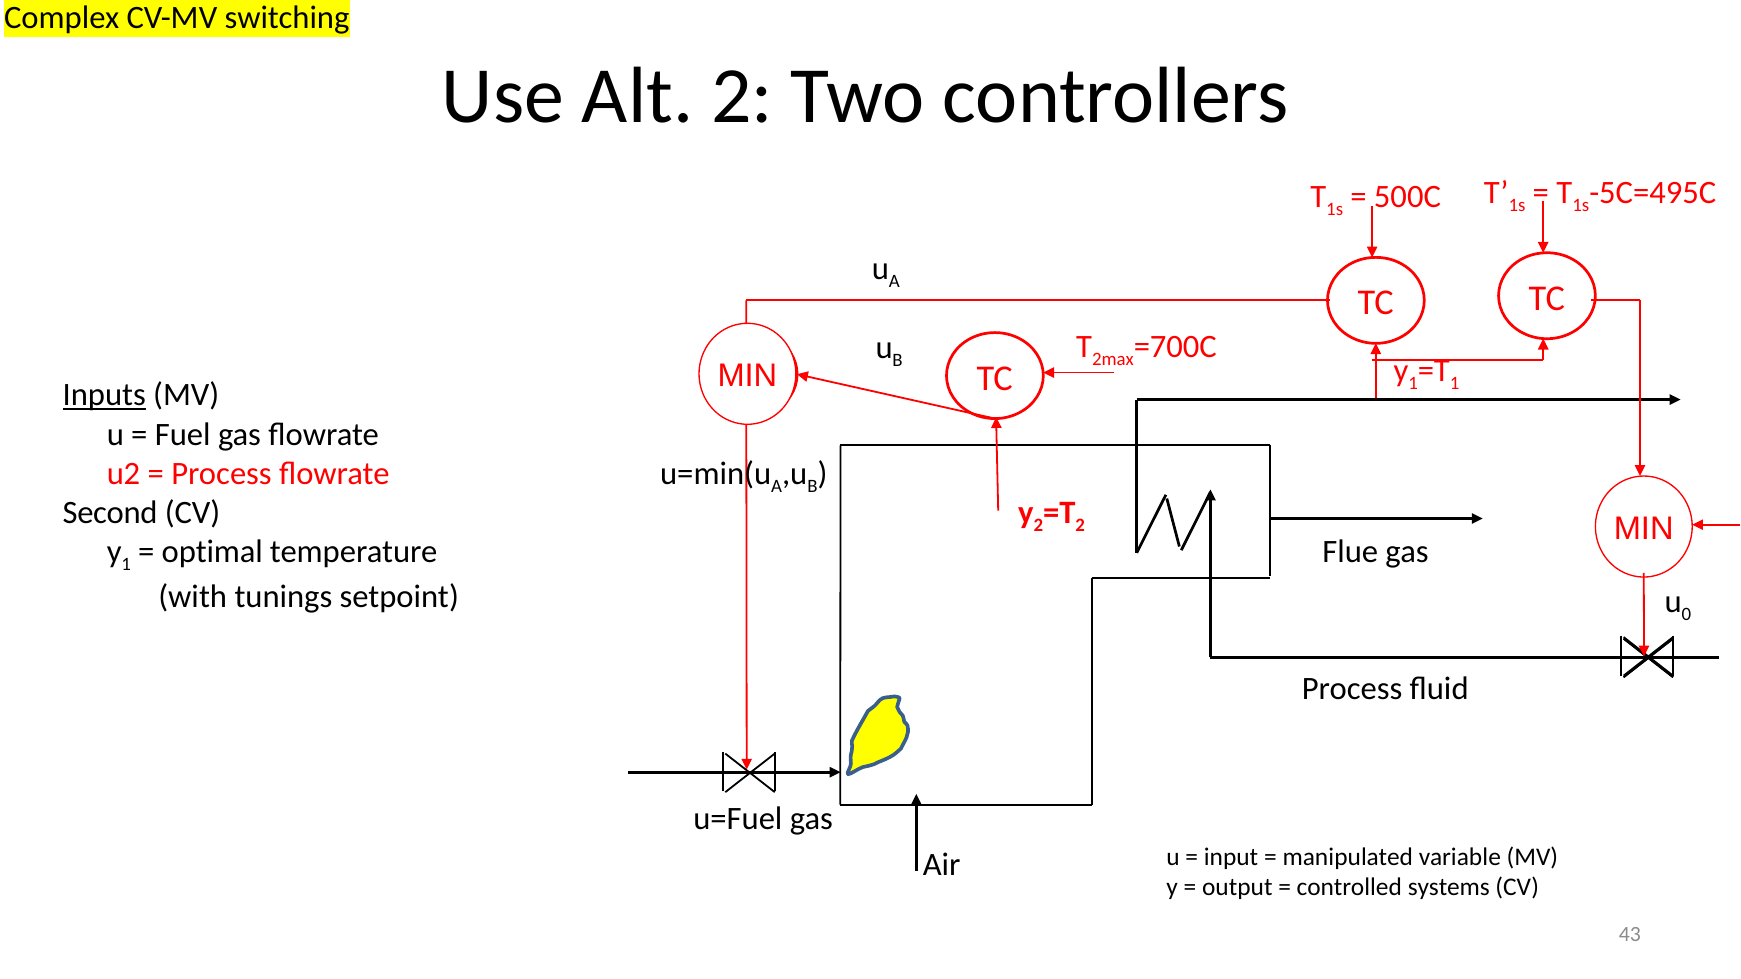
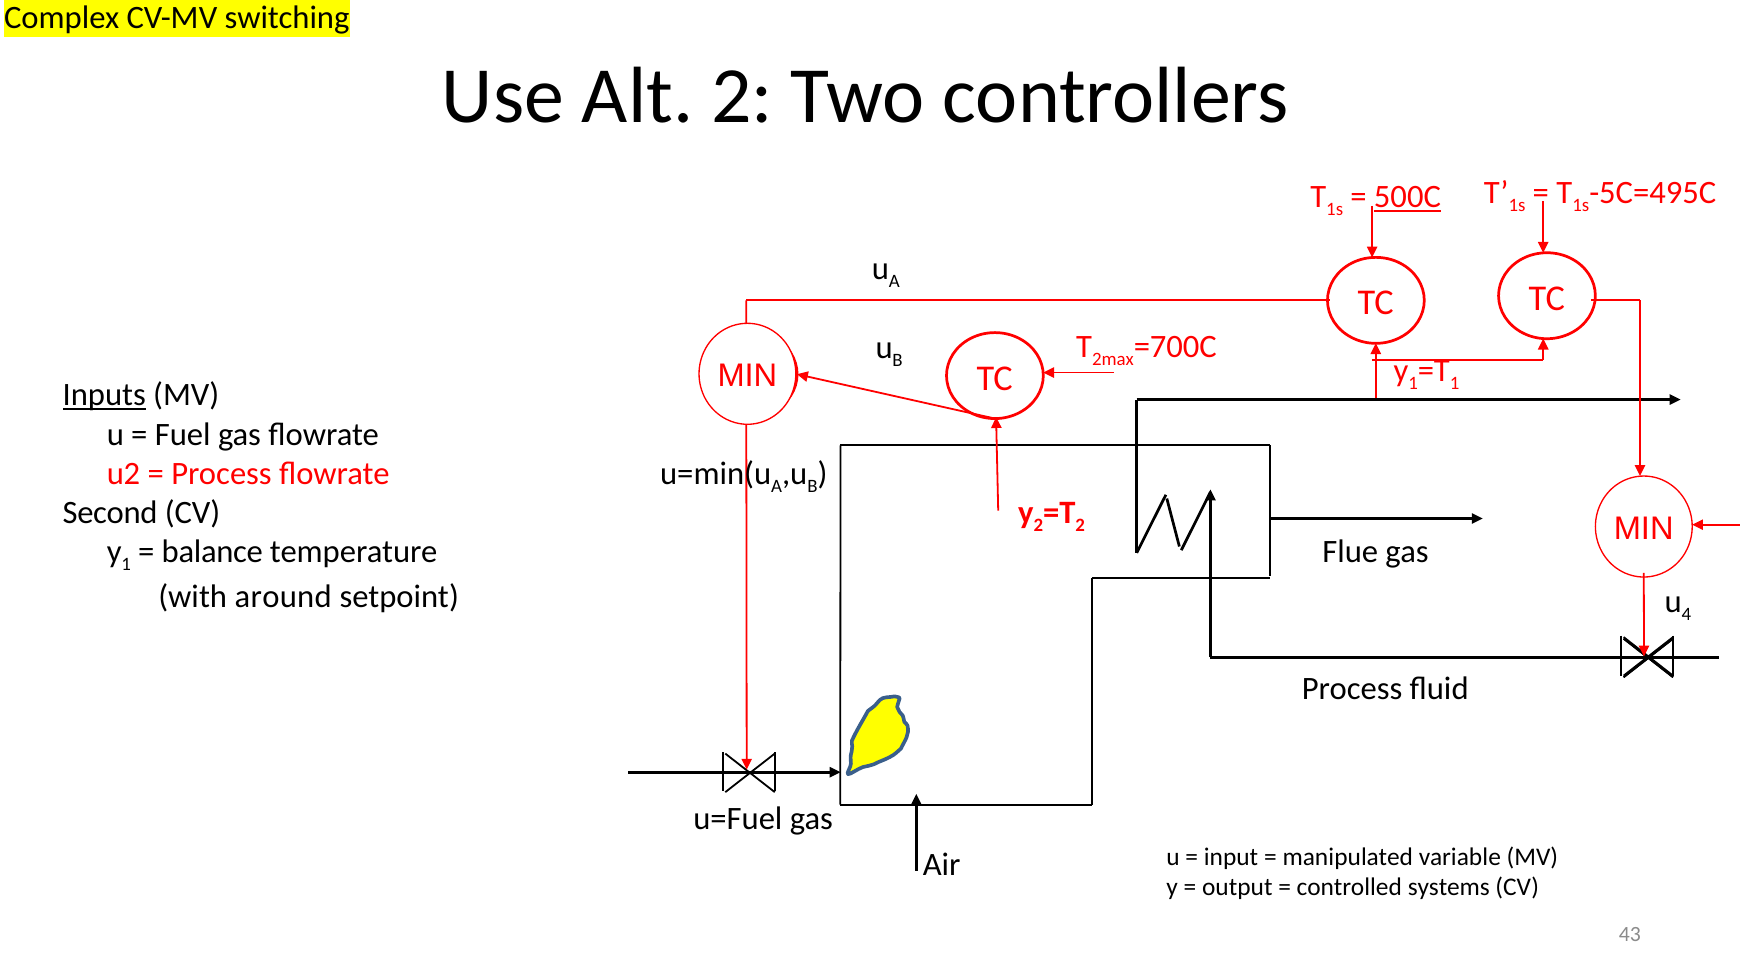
500C underline: none -> present
optimal: optimal -> balance
tunings: tunings -> around
0: 0 -> 4
